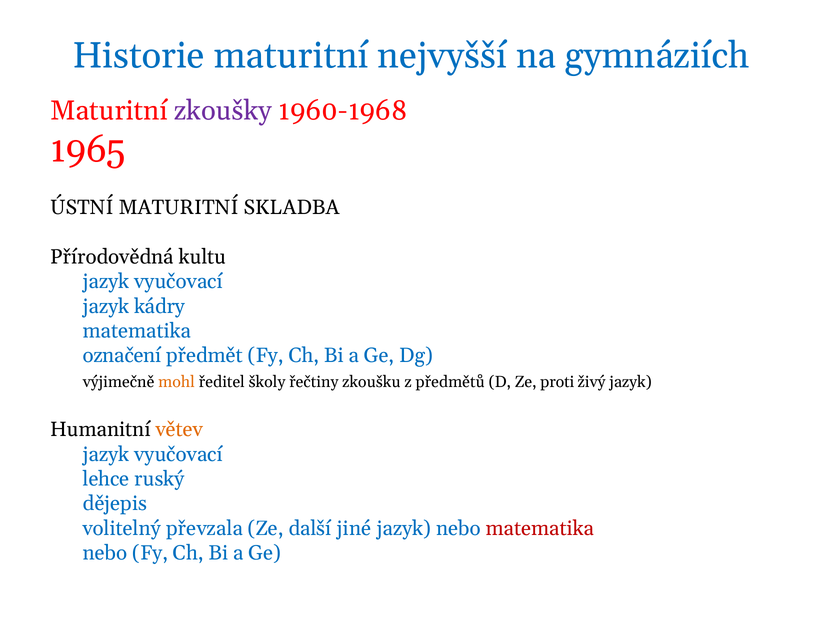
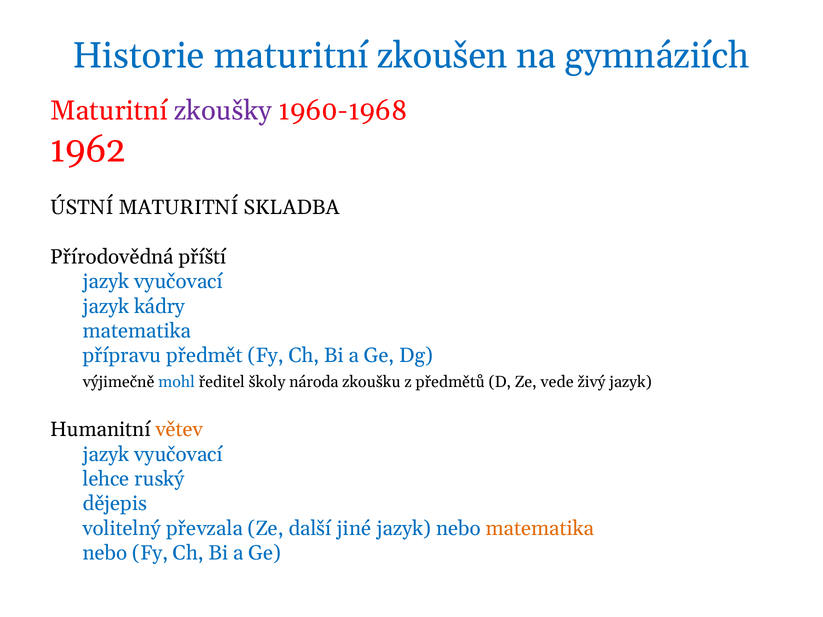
nejvyšší: nejvyšší -> zkoušen
1965: 1965 -> 1962
kultu: kultu -> příští
označení: označení -> přípravu
mohl colour: orange -> blue
řečtiny: řečtiny -> národa
proti: proti -> vede
matematika at (540, 529) colour: red -> orange
